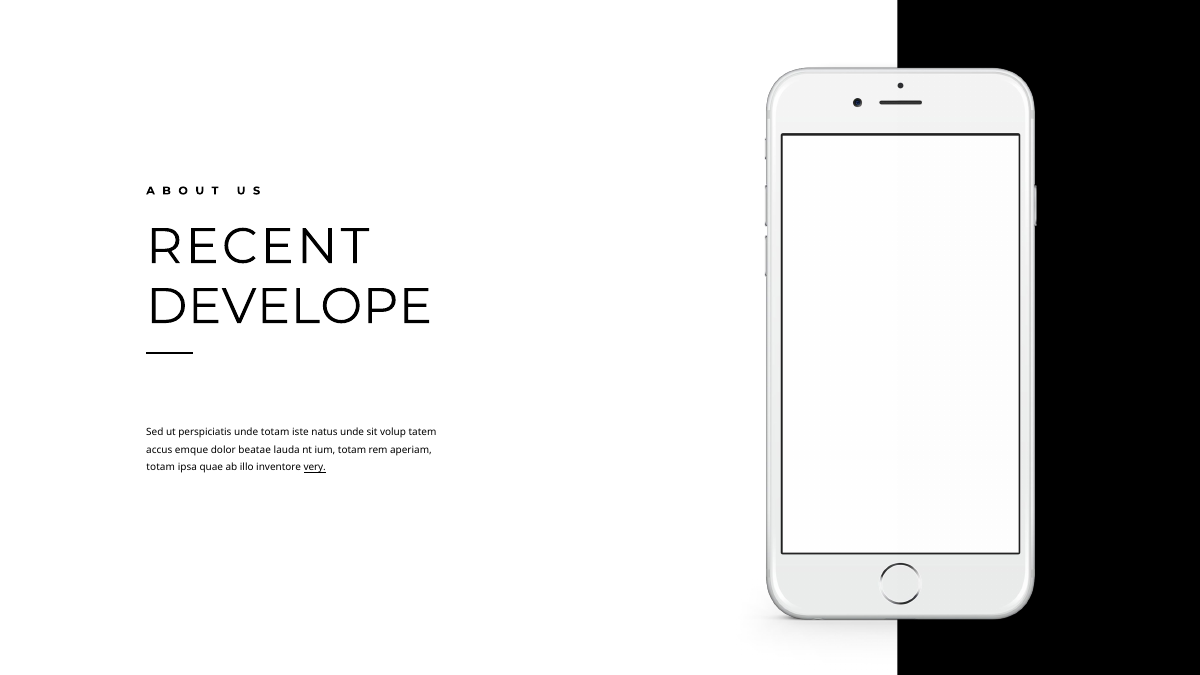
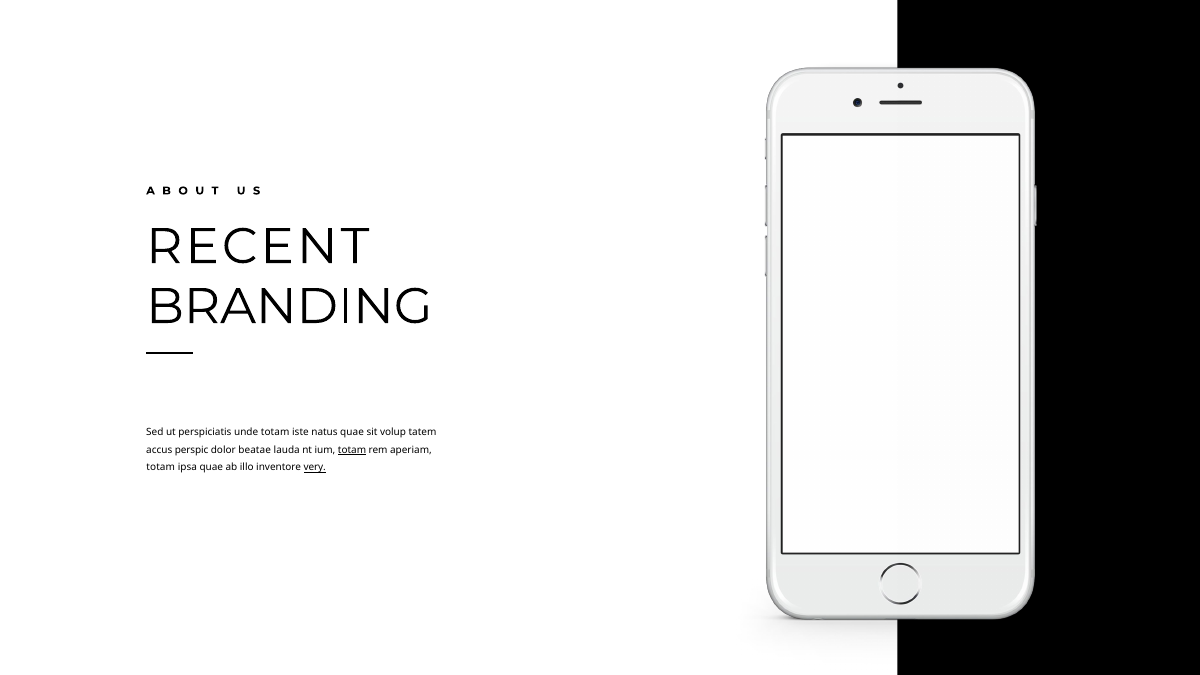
DEVELOPE: DEVELOPE -> BRANDING
natus unde: unde -> quae
emque: emque -> perspic
totam at (352, 450) underline: none -> present
